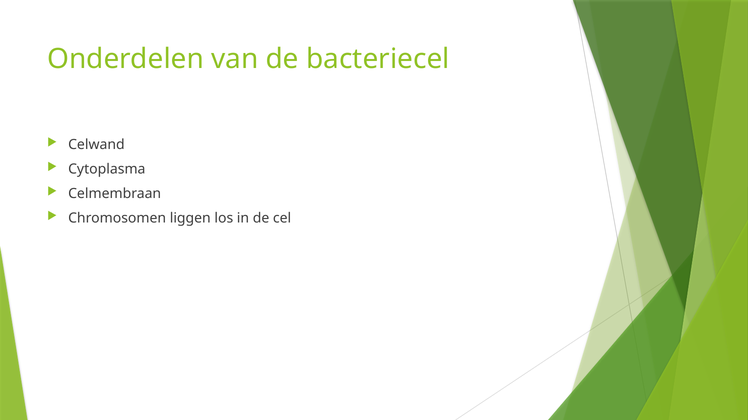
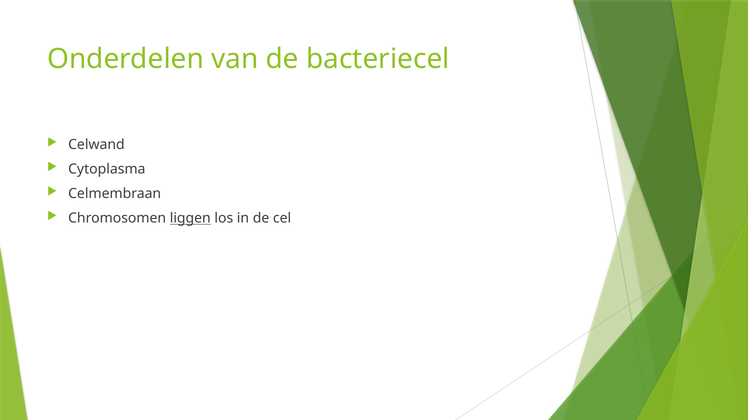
liggen underline: none -> present
